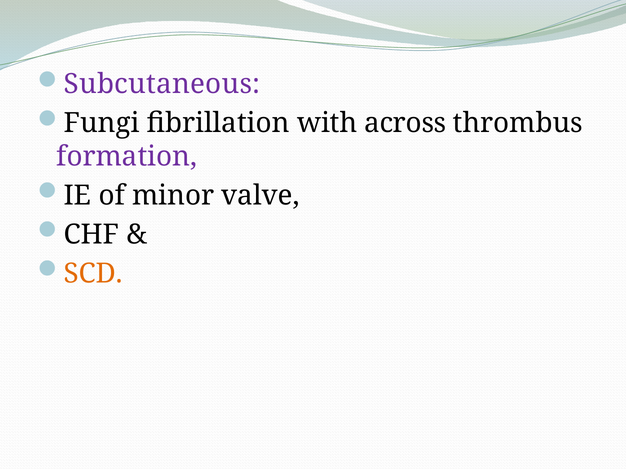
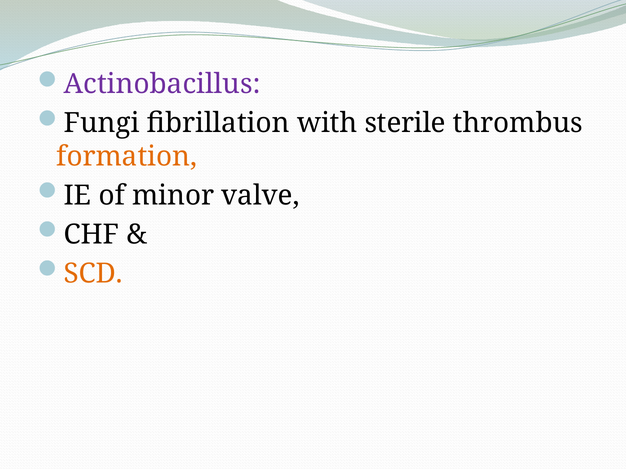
Subcutaneous: Subcutaneous -> Actinobacillus
across: across -> sterile
formation colour: purple -> orange
